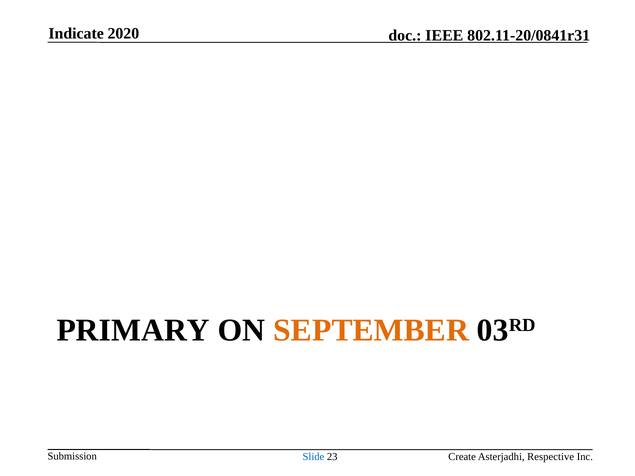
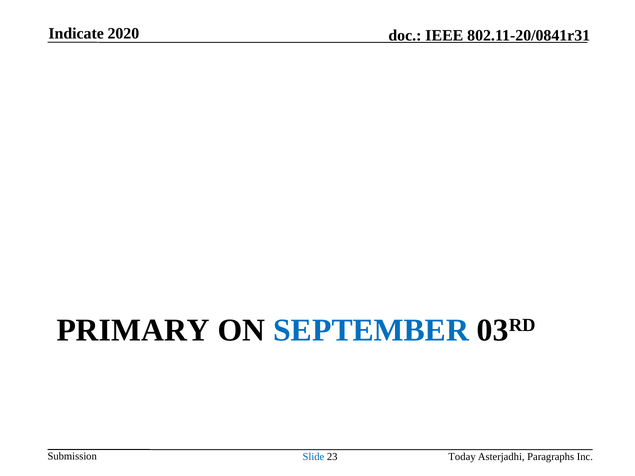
SEPTEMBER colour: orange -> blue
Create: Create -> Today
Respective: Respective -> Paragraphs
